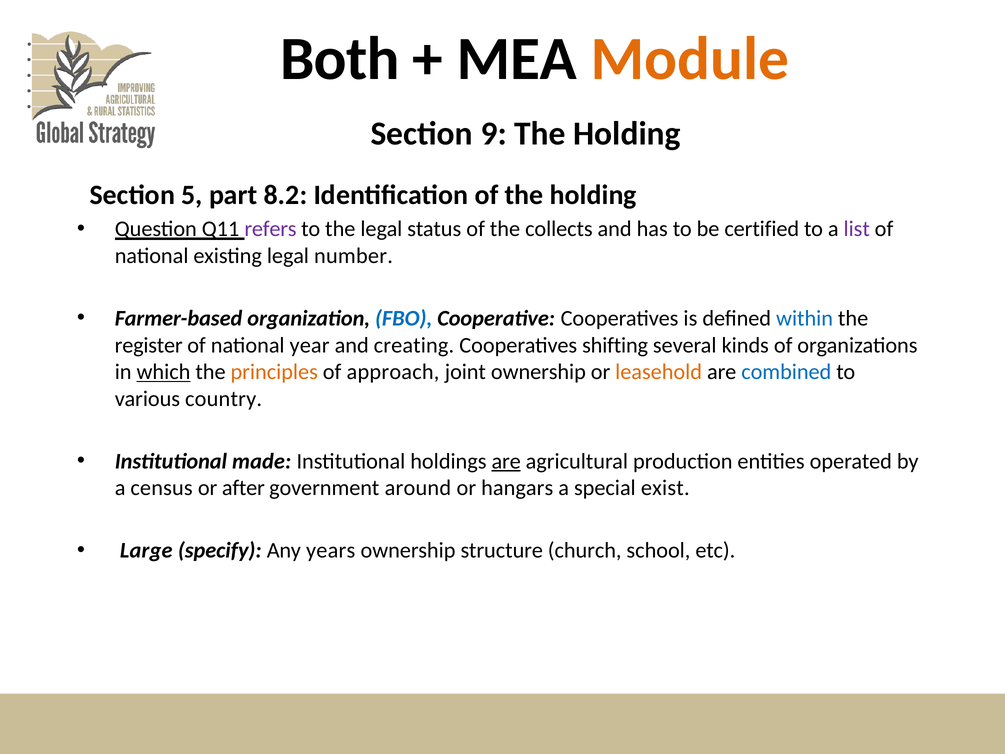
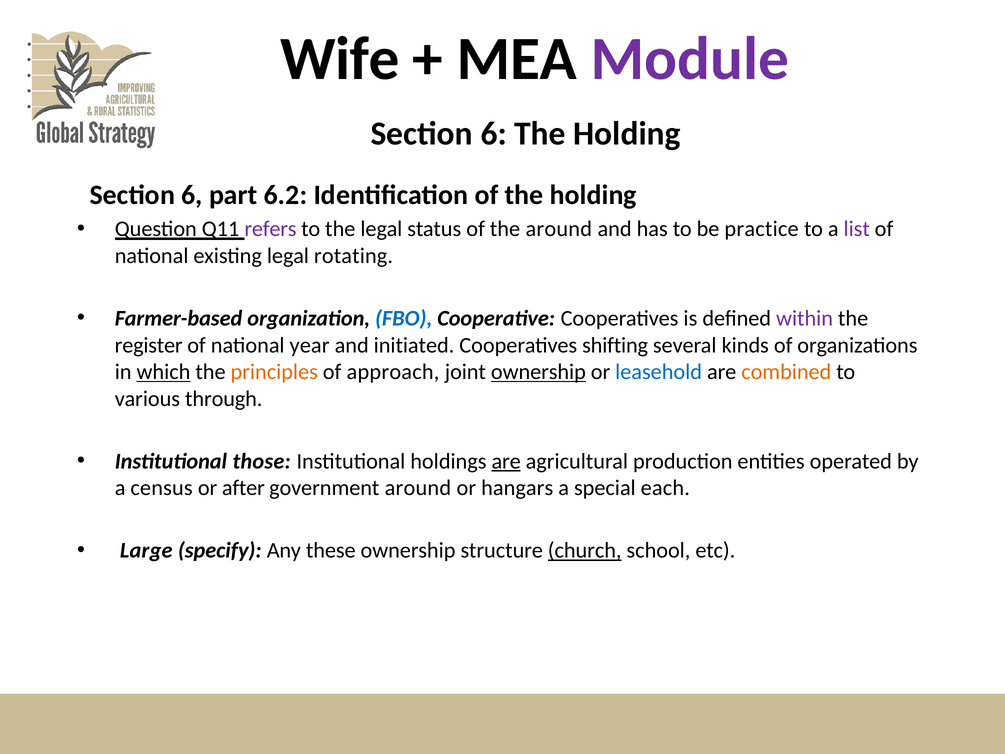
Both: Both -> Wife
Module colour: orange -> purple
9 at (494, 134): 9 -> 6
5 at (192, 195): 5 -> 6
8.2: 8.2 -> 6.2
the collects: collects -> around
certified: certified -> practice
number: number -> rotating
within colour: blue -> purple
creating: creating -> initiated
ownership at (538, 372) underline: none -> present
leasehold colour: orange -> blue
combined colour: blue -> orange
country: country -> through
made: made -> those
exist: exist -> each
years: years -> these
church underline: none -> present
